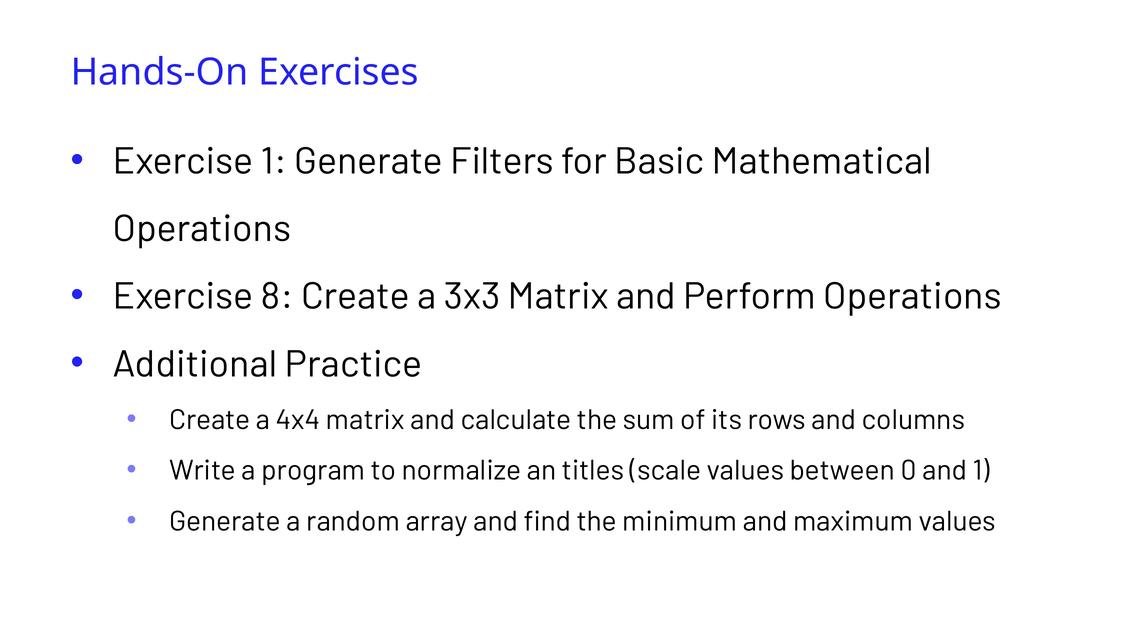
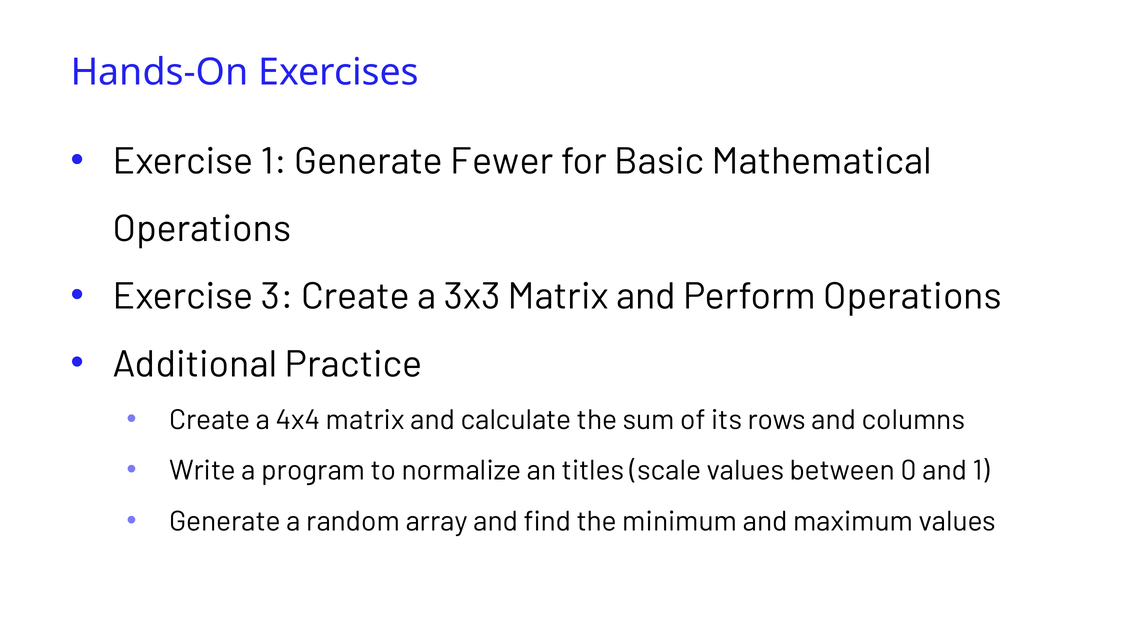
Filters: Filters -> Fewer
8: 8 -> 3
